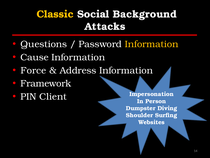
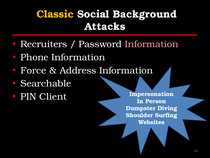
Questions: Questions -> Recruiters
Information at (152, 44) colour: yellow -> pink
Cause: Cause -> Phone
Framework: Framework -> Searchable
